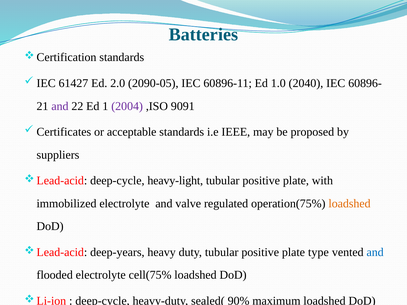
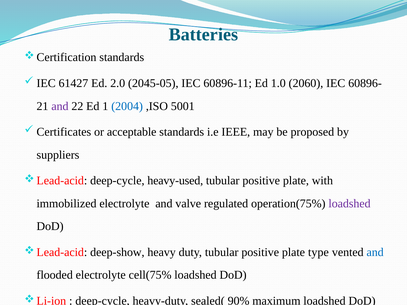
2090-05: 2090-05 -> 2045-05
2040: 2040 -> 2060
2004 colour: purple -> blue
9091: 9091 -> 5001
heavy-light: heavy-light -> heavy-used
loadshed at (350, 204) colour: orange -> purple
deep-years: deep-years -> deep-show
